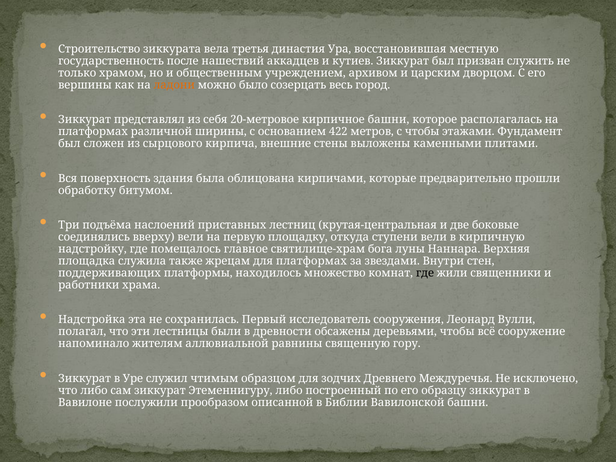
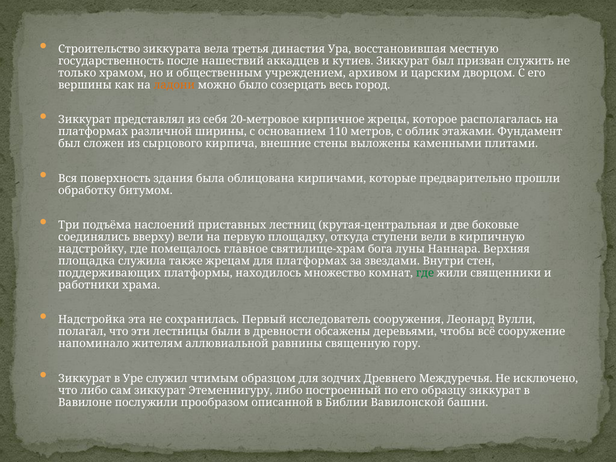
кирпичное башни: башни -> жрецы
422: 422 -> 110
с чтобы: чтобы -> облик
где at (425, 273) colour: black -> green
